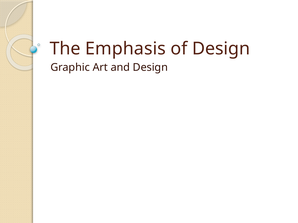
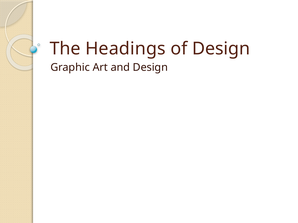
Emphasis: Emphasis -> Headings
